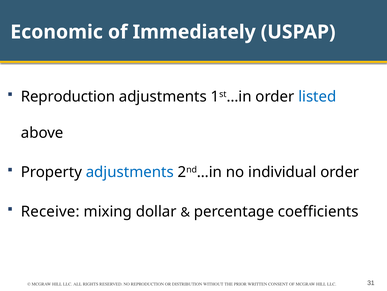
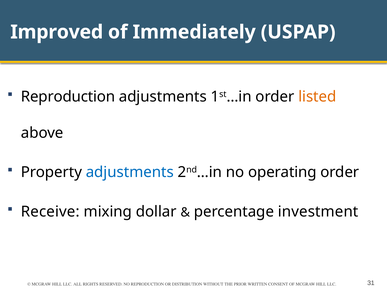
Economic: Economic -> Improved
listed colour: blue -> orange
individual: individual -> operating
coefficients: coefficients -> investment
